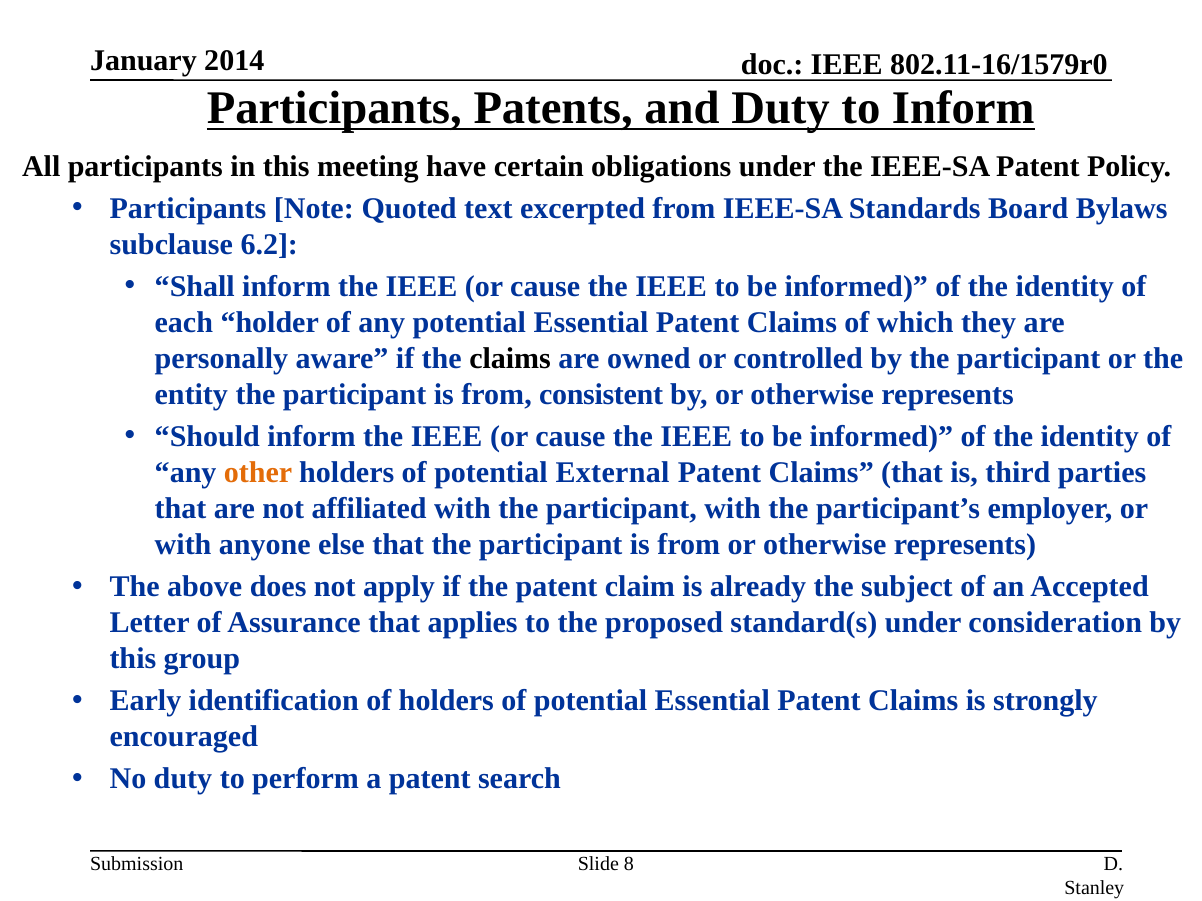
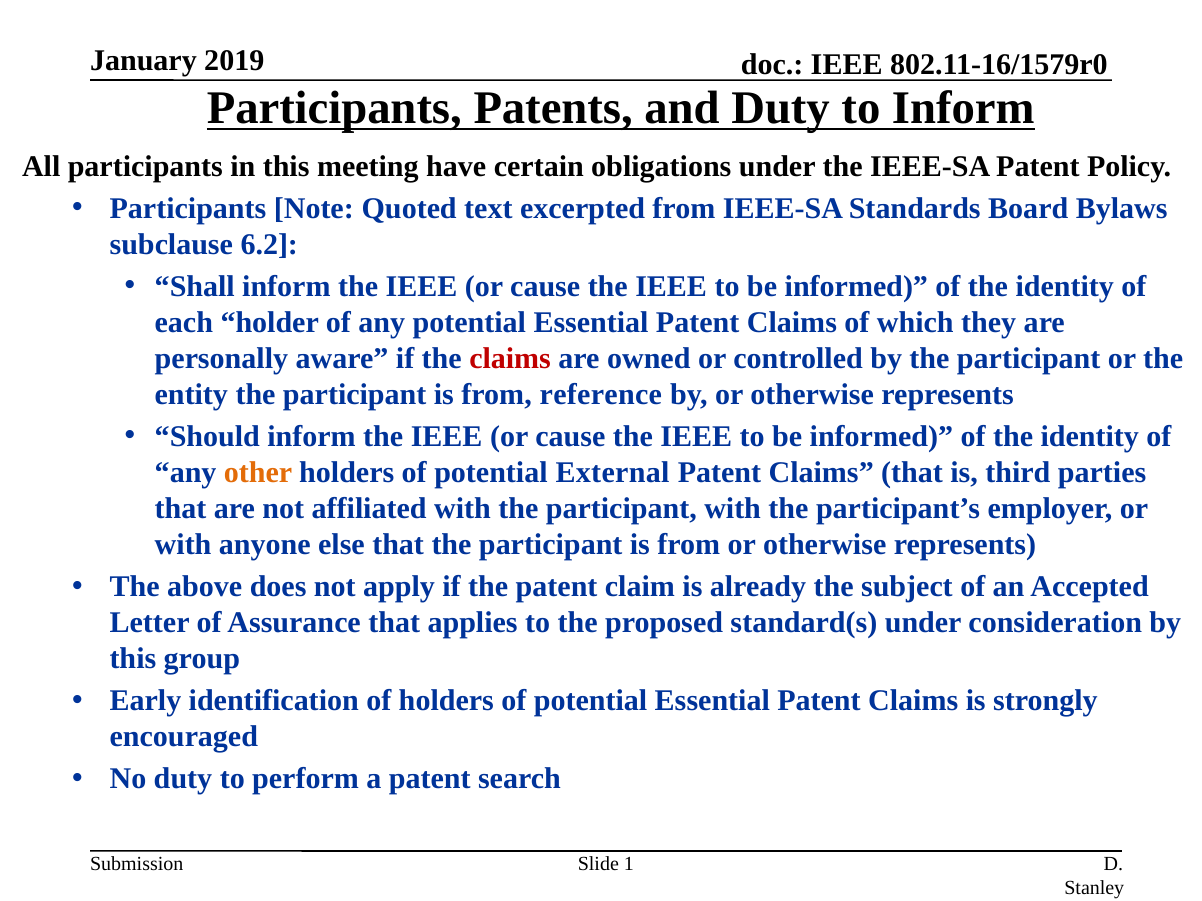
2014: 2014 -> 2019
claims at (510, 359) colour: black -> red
consistent: consistent -> reference
8: 8 -> 1
